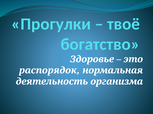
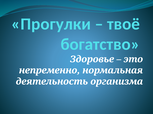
распорядок: распорядок -> непременно
